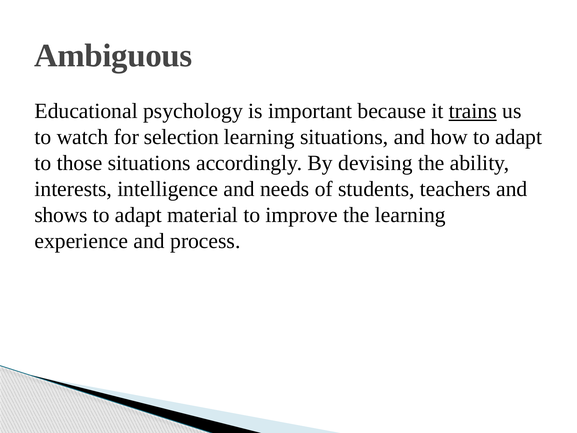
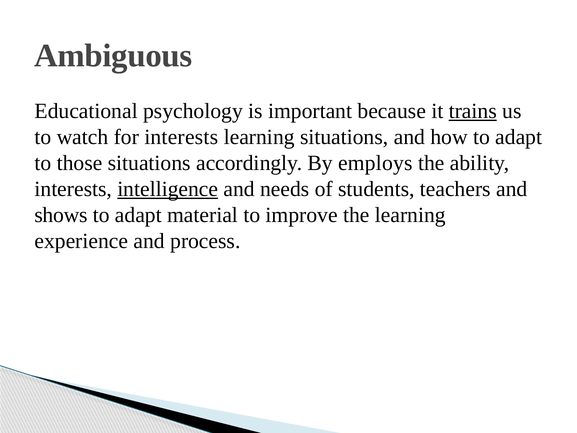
for selection: selection -> interests
devising: devising -> employs
intelligence underline: none -> present
